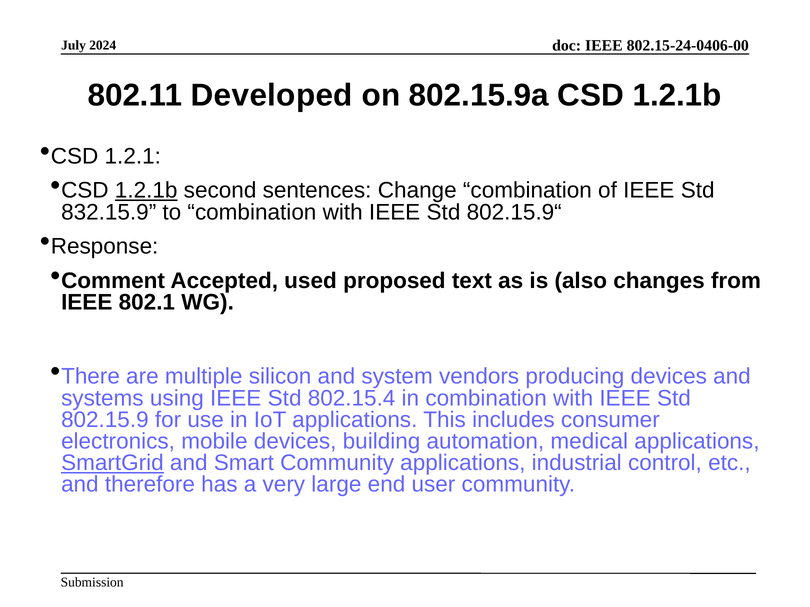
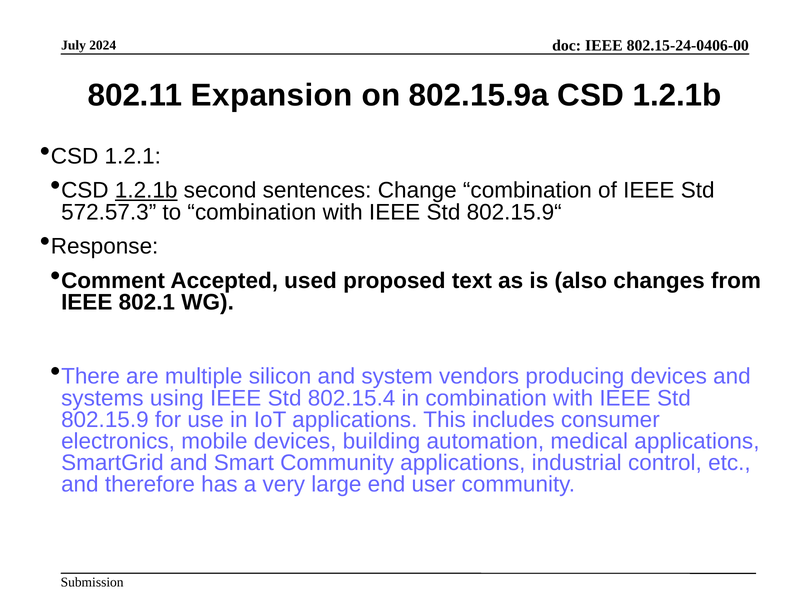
Developed: Developed -> Expansion
832.15.9: 832.15.9 -> 572.57.3
SmartGrid underline: present -> none
